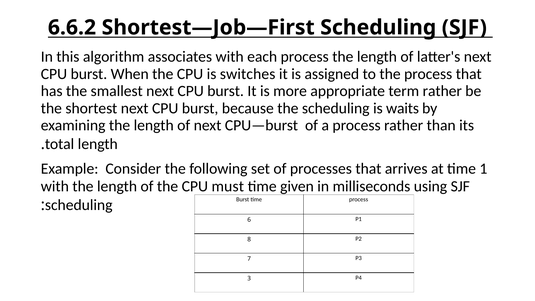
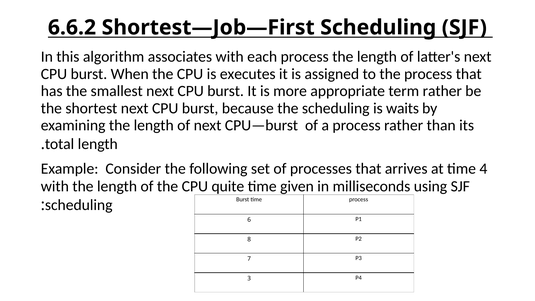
switches: switches -> executes
1: 1 -> 4
must: must -> quite
